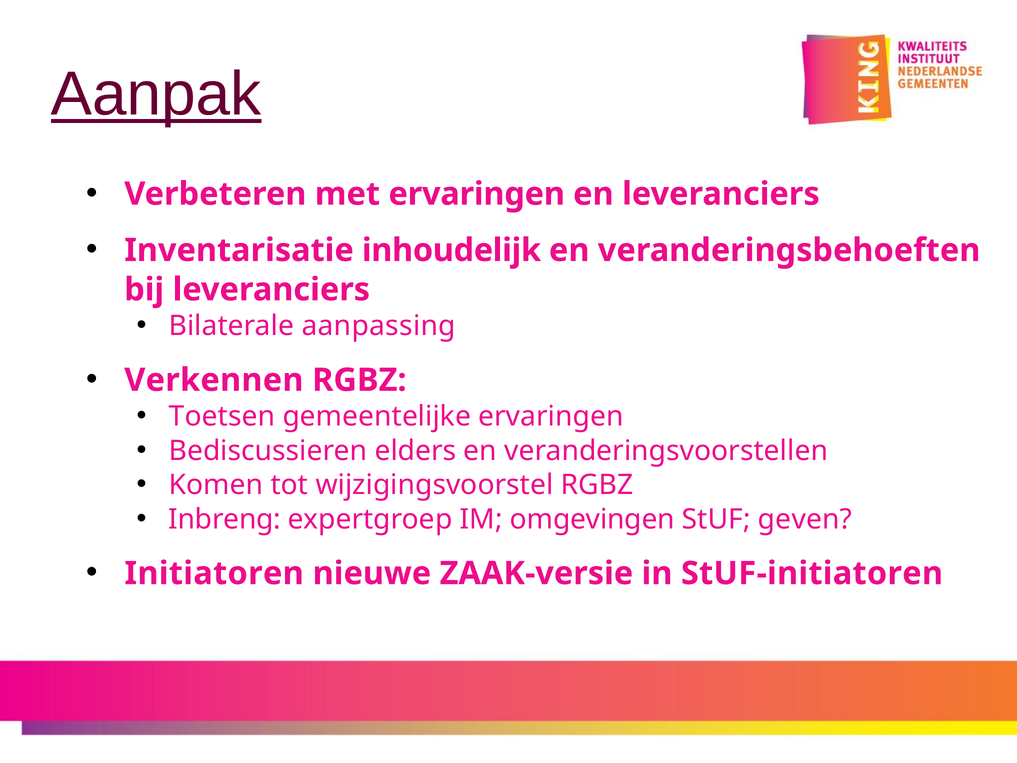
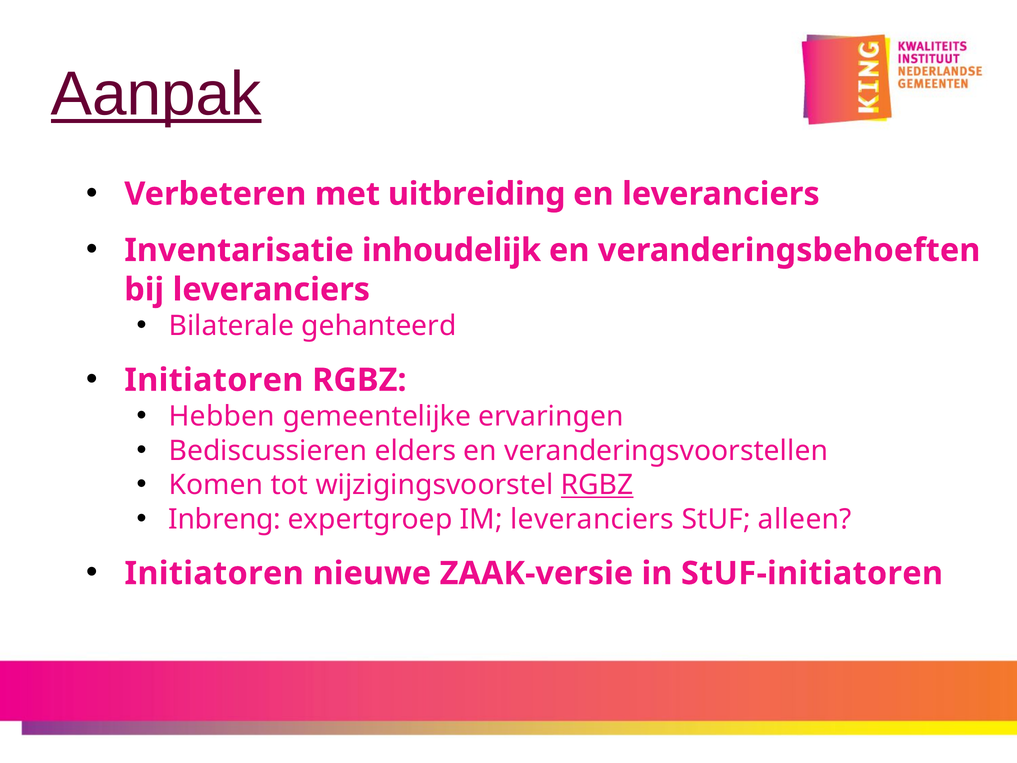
met ervaringen: ervaringen -> uitbreiding
aanpassing: aanpassing -> gehanteerd
Verkennen at (214, 380): Verkennen -> Initiatoren
Toetsen: Toetsen -> Hebben
RGBZ at (597, 485) underline: none -> present
IM omgevingen: omgevingen -> leveranciers
geven: geven -> alleen
